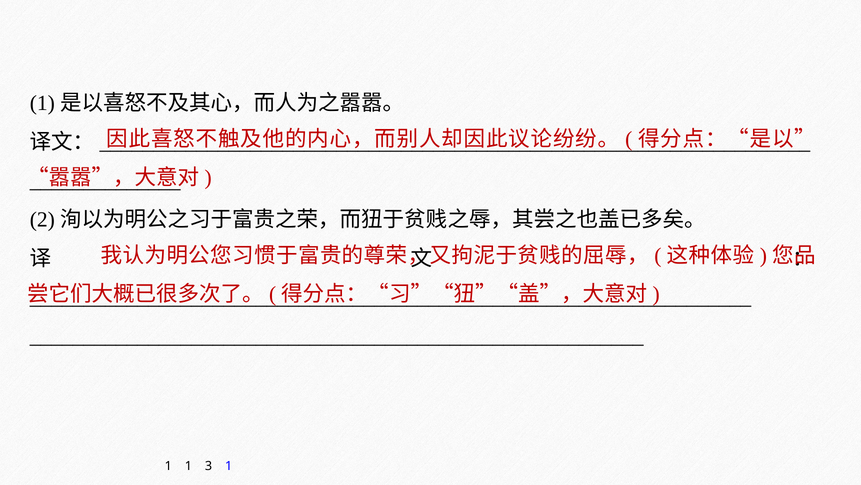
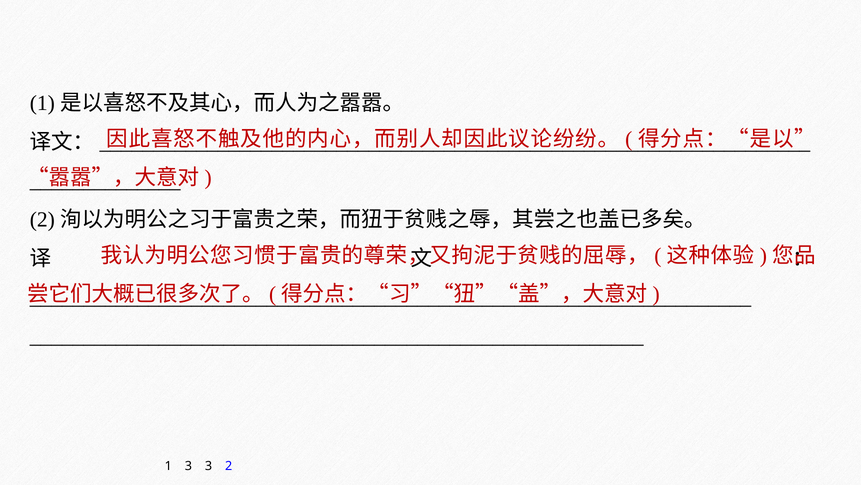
1 1: 1 -> 3
3 1: 1 -> 2
